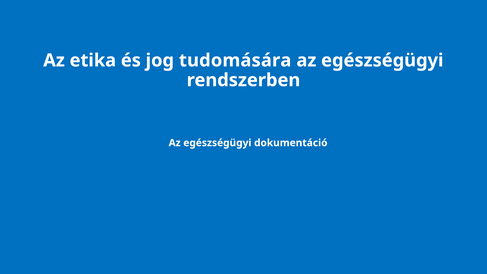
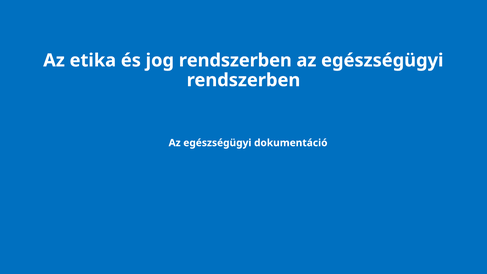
jog tudomására: tudomására -> rendszerben
